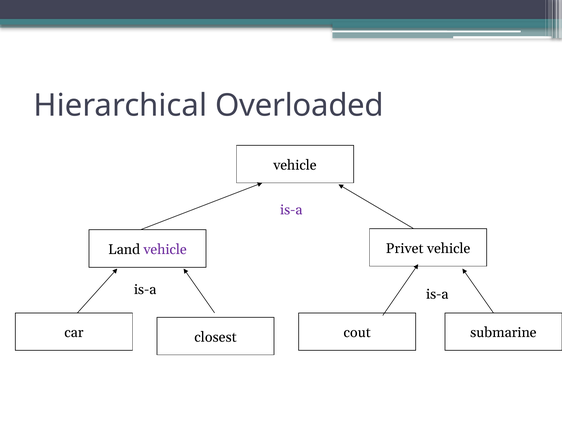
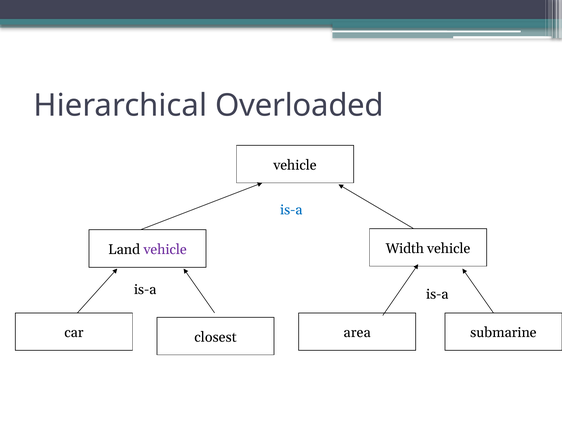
is-a at (291, 210) colour: purple -> blue
Privet: Privet -> Width
cout: cout -> area
